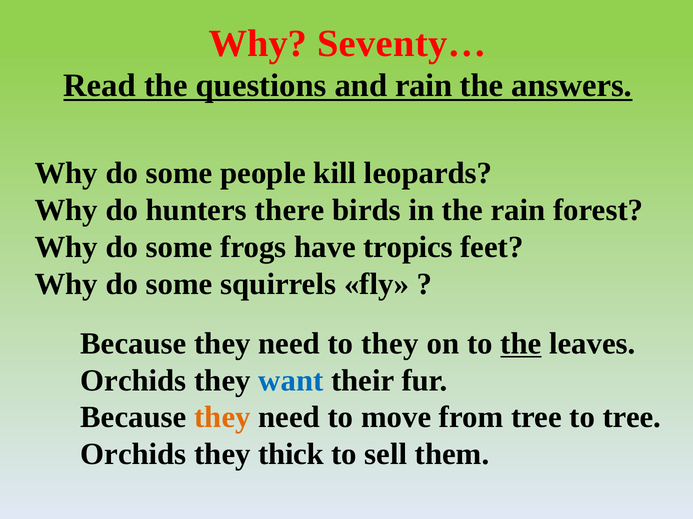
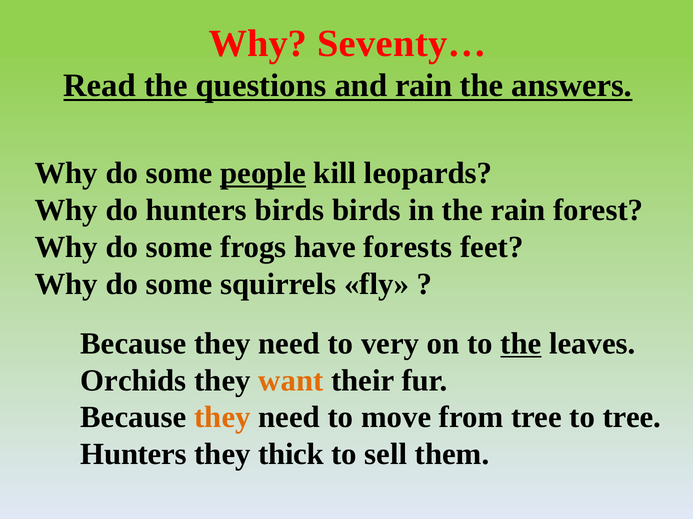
people underline: none -> present
hunters there: there -> birds
tropics: tropics -> forests
to they: they -> very
want colour: blue -> orange
Orchids at (133, 455): Orchids -> Hunters
